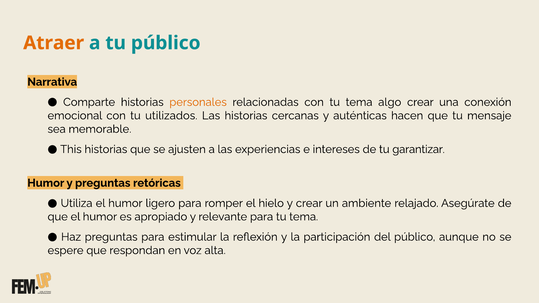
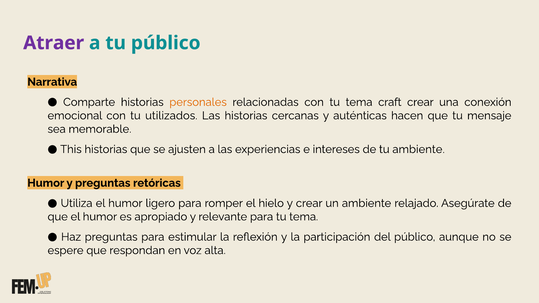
Atraer colour: orange -> purple
algo: algo -> craft
tu garantizar: garantizar -> ambiente
